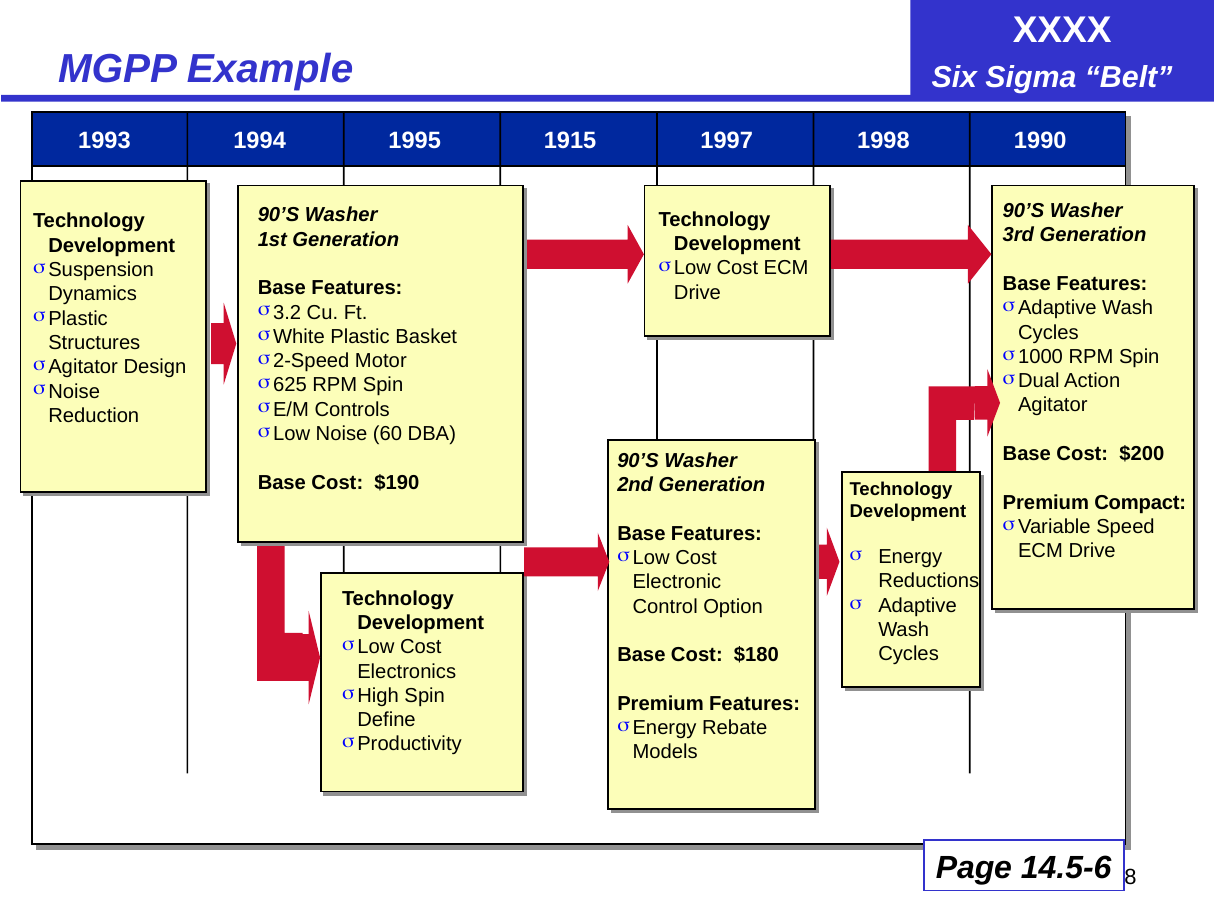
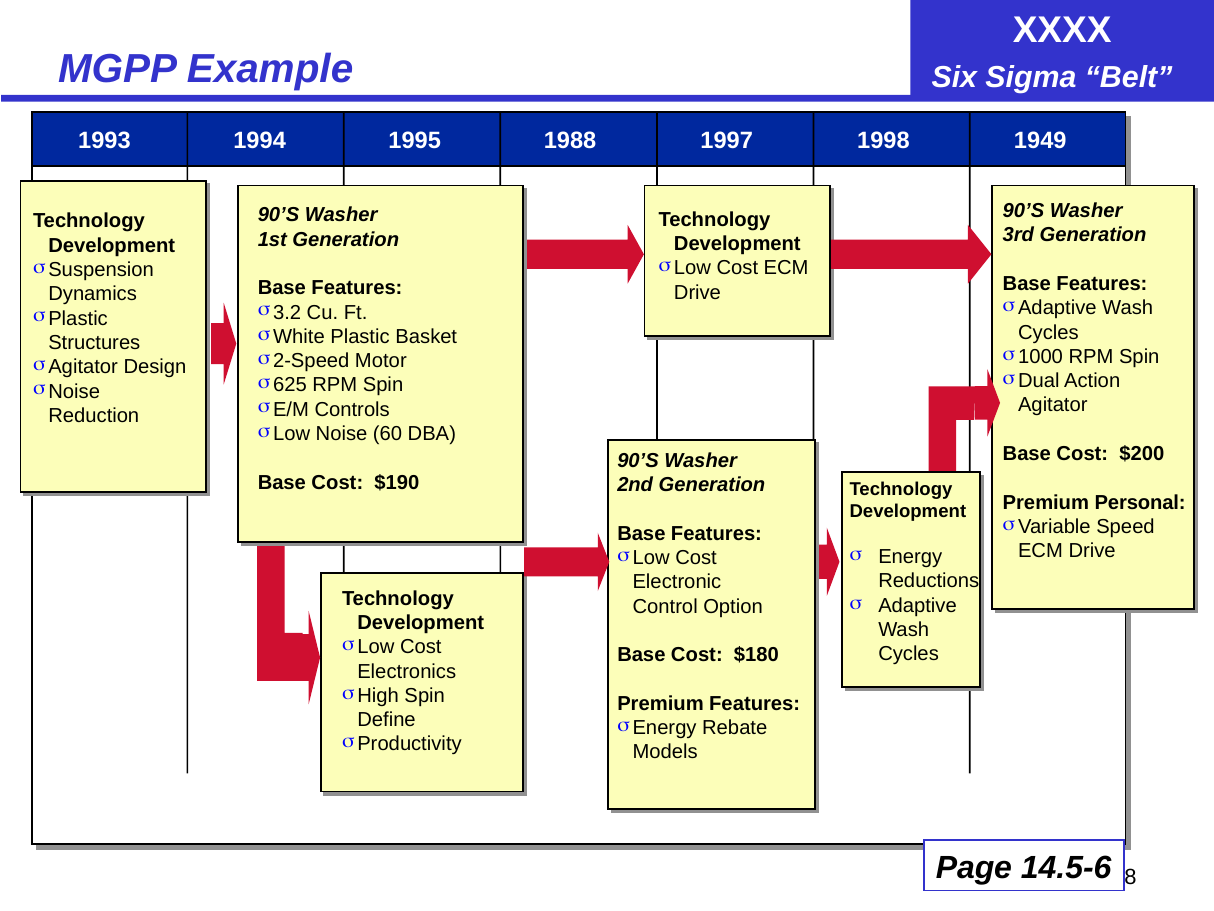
1915: 1915 -> 1988
1990: 1990 -> 1949
Compact: Compact -> Personal
